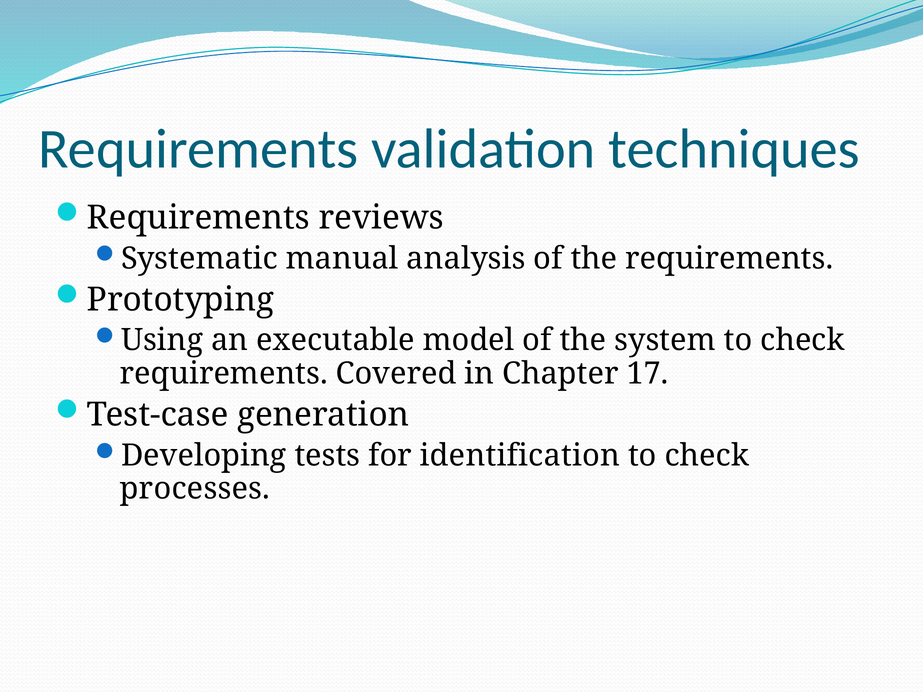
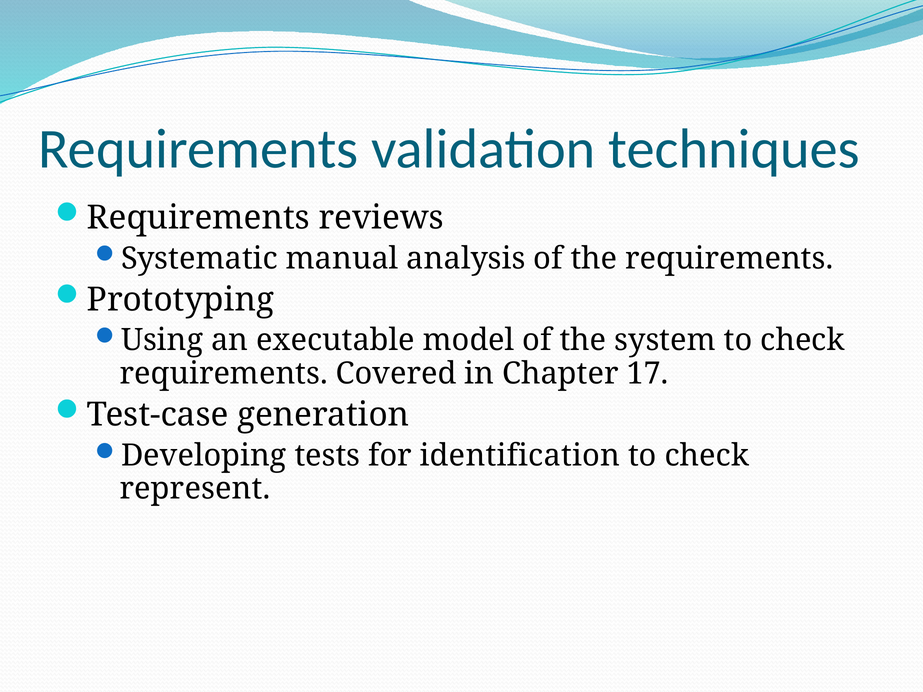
processes: processes -> represent
